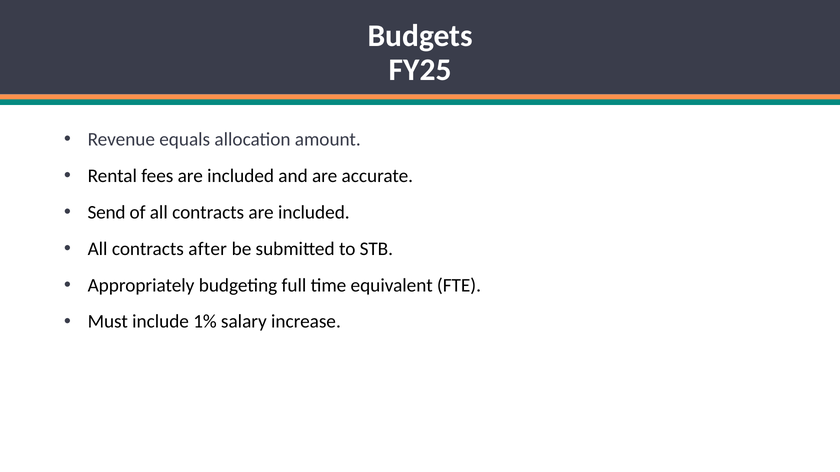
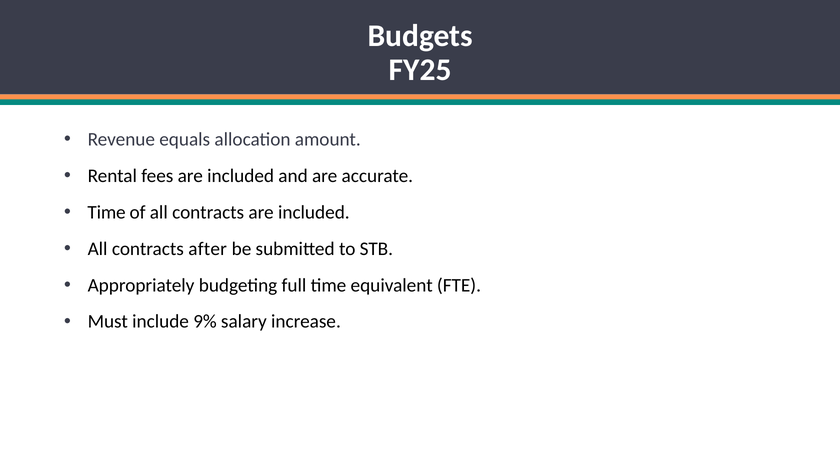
Send at (107, 212): Send -> Time
1%: 1% -> 9%
